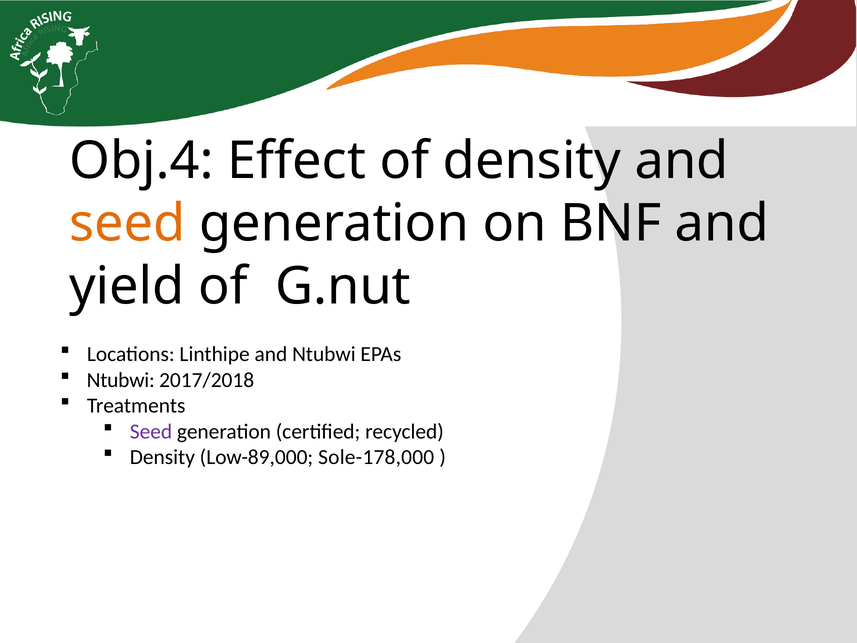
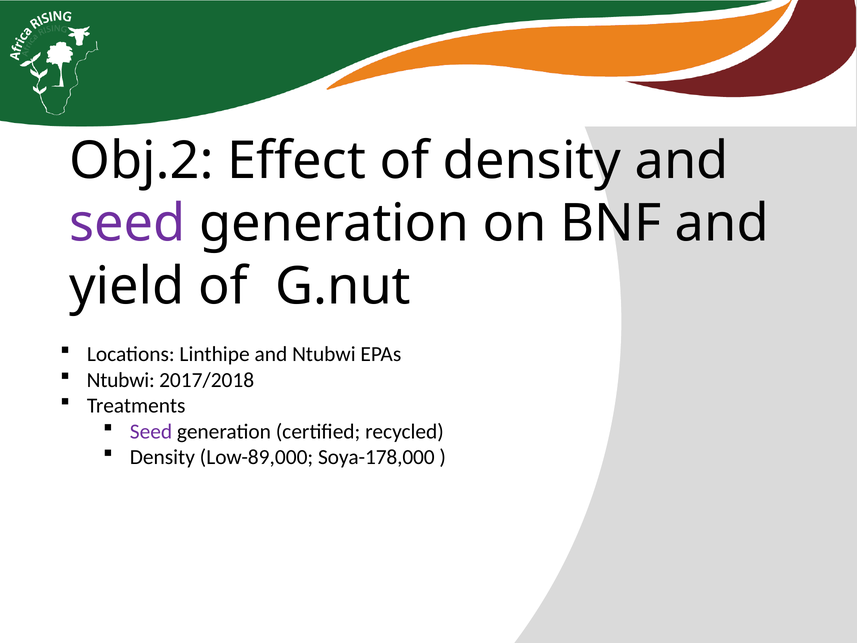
Obj.4: Obj.4 -> Obj.2
seed at (127, 224) colour: orange -> purple
Sole-178,000: Sole-178,000 -> Soya-178,000
